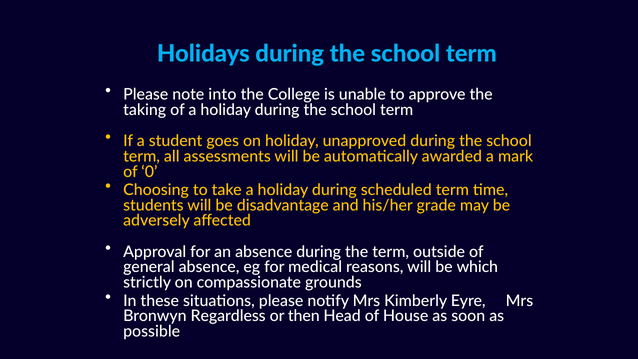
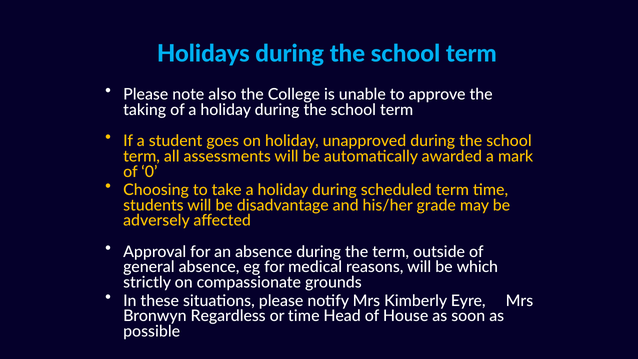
into: into -> also
or then: then -> time
